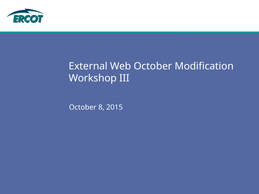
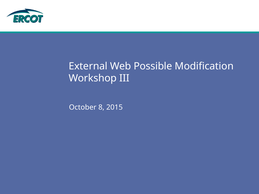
Web October: October -> Possible
